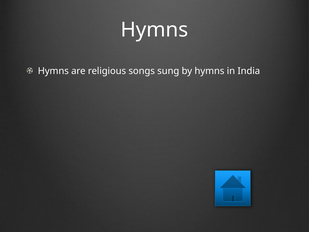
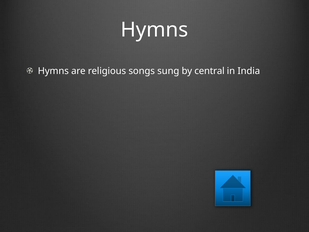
by hymns: hymns -> central
